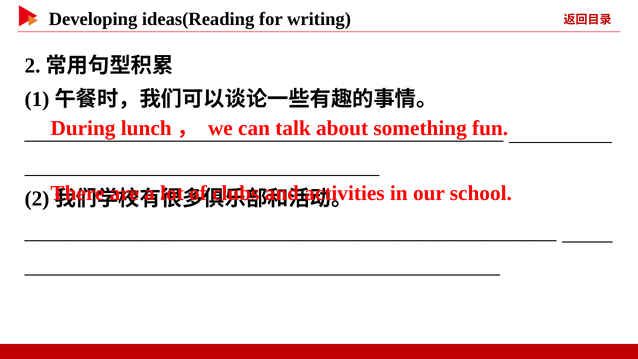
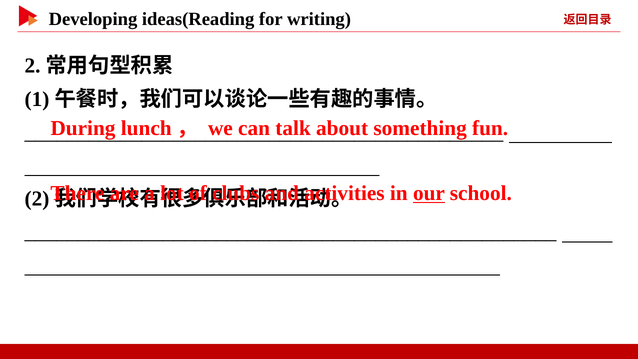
our underline: none -> present
